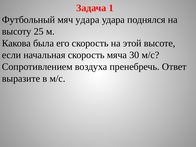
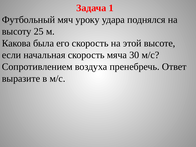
мяч удара: удара -> уроку
